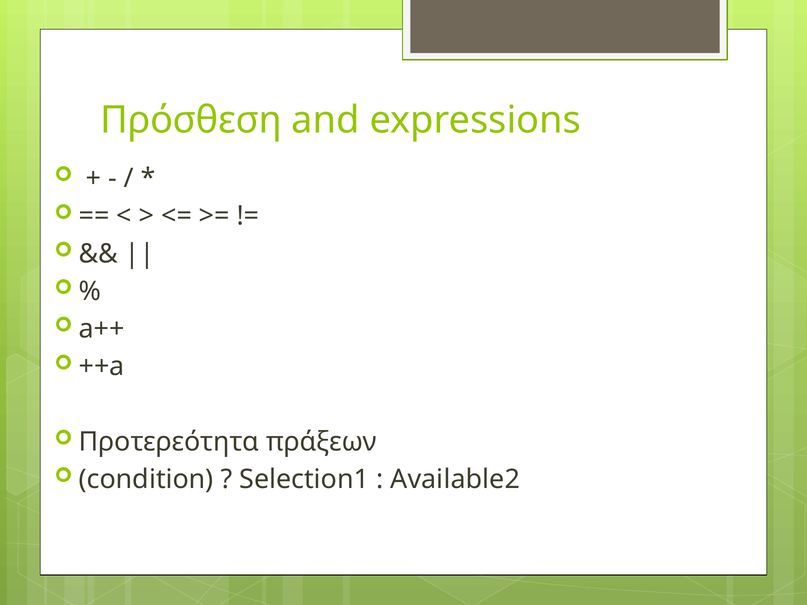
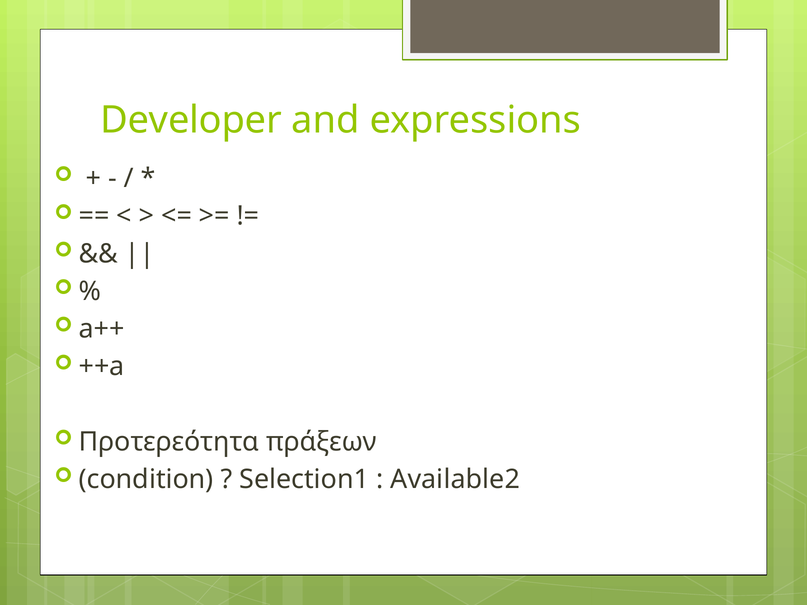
Πρόσθεση: Πρόσθεση -> Developer
